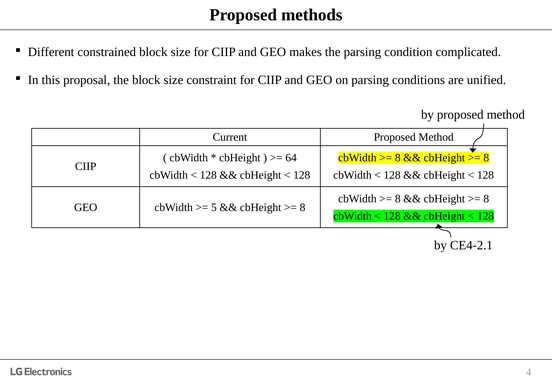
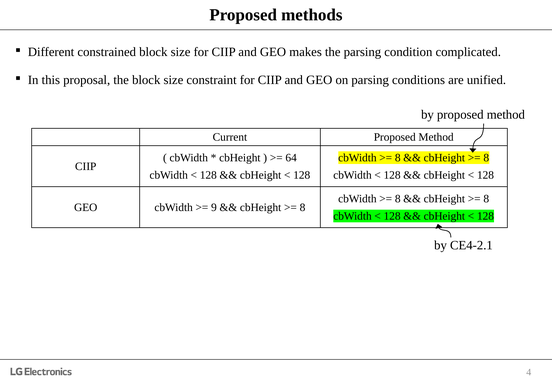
5: 5 -> 9
